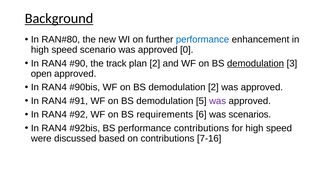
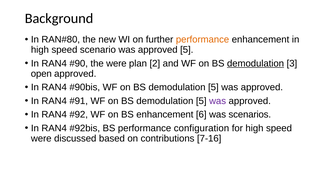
Background underline: present -> none
performance at (203, 40) colour: blue -> orange
approved 0: 0 -> 5
the track: track -> were
2 at (213, 87): 2 -> 5
BS requirements: requirements -> enhancement
performance contributions: contributions -> configuration
